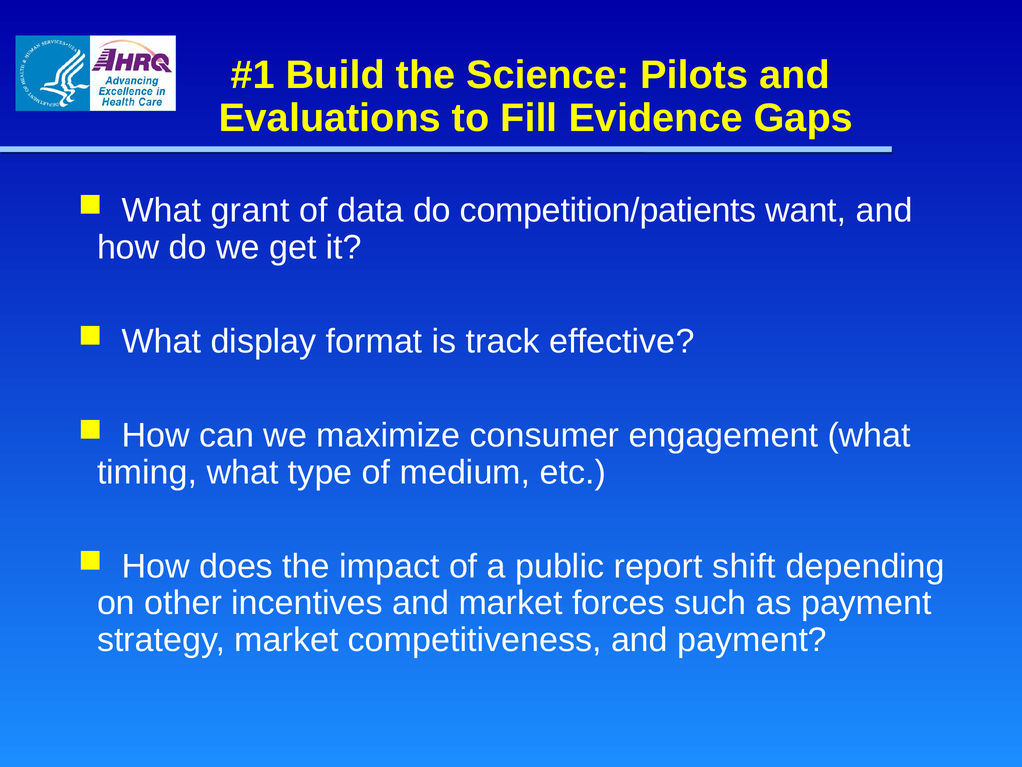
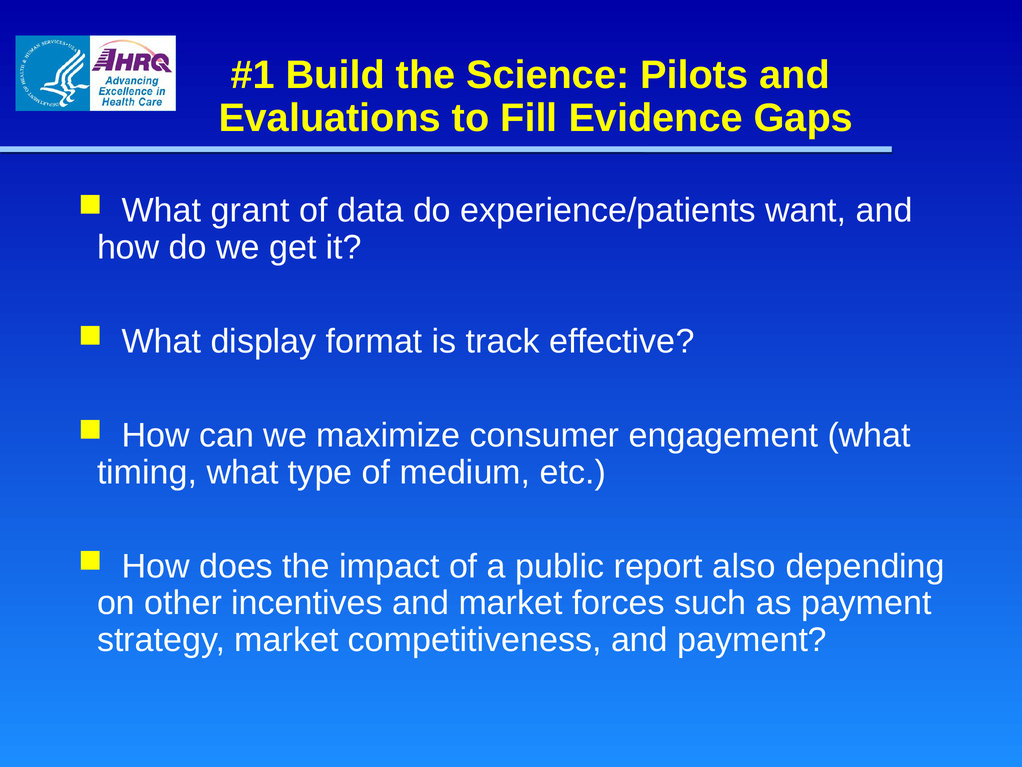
competition/patients: competition/patients -> experience/patients
shift: shift -> also
